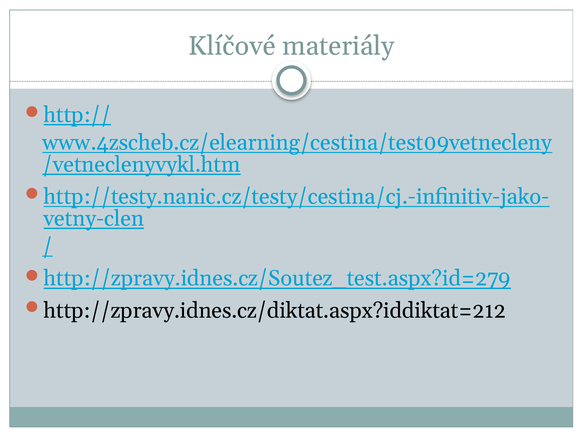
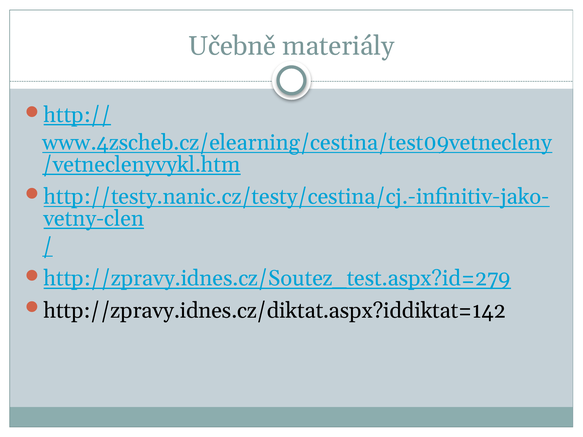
Klíčové: Klíčové -> Učebně
http://zpravy.idnes.cz/diktat.aspx?iddiktat=212: http://zpravy.idnes.cz/diktat.aspx?iddiktat=212 -> http://zpravy.idnes.cz/diktat.aspx?iddiktat=142
